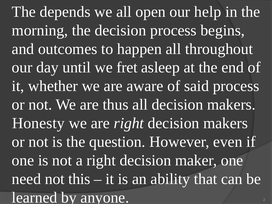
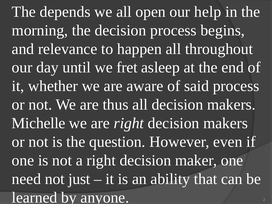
outcomes: outcomes -> relevance
Honesty: Honesty -> Michelle
this: this -> just
